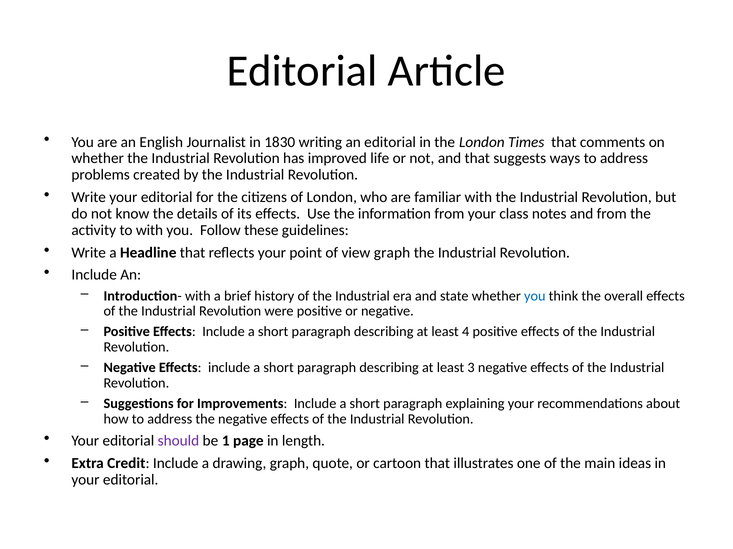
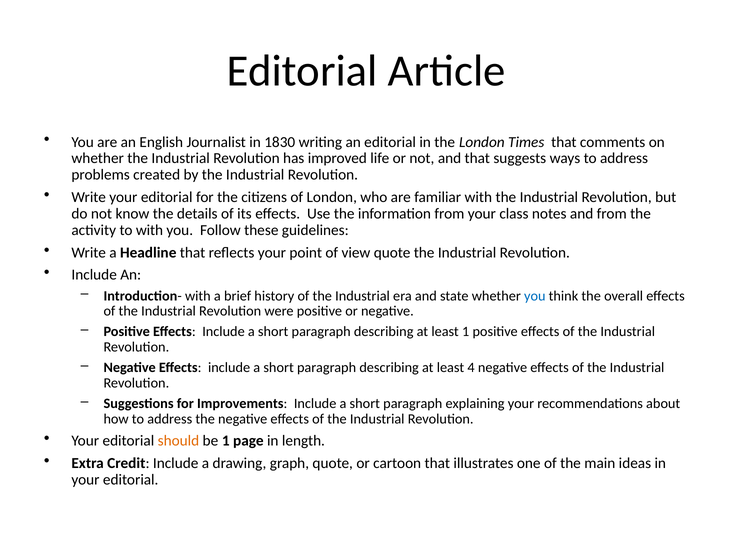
view graph: graph -> quote
least 4: 4 -> 1
3: 3 -> 4
should colour: purple -> orange
